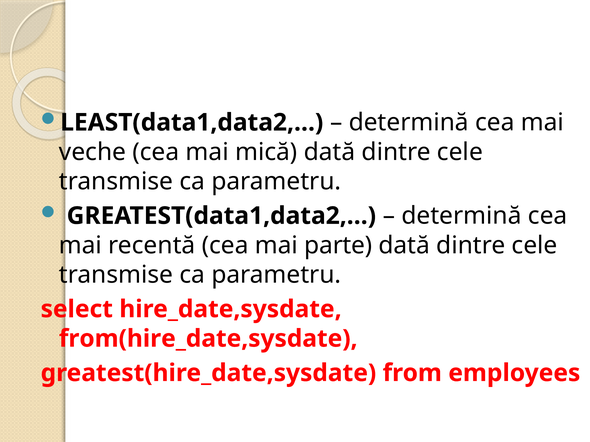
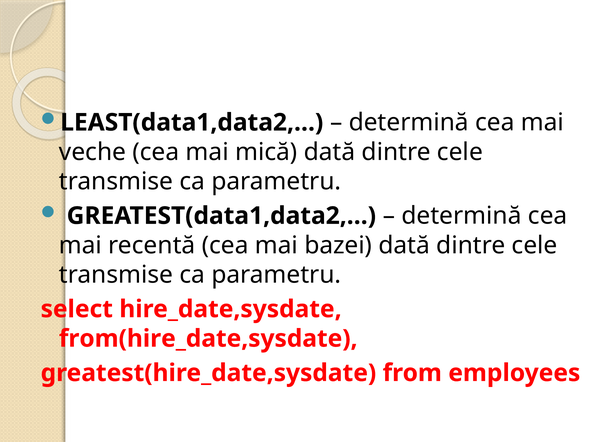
parte: parte -> bazei
